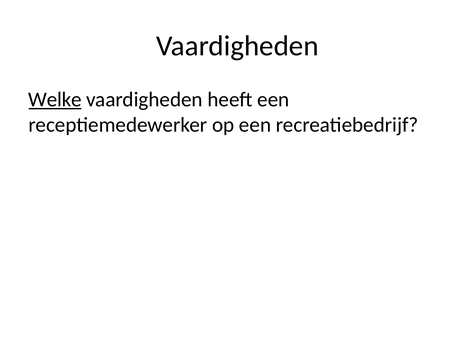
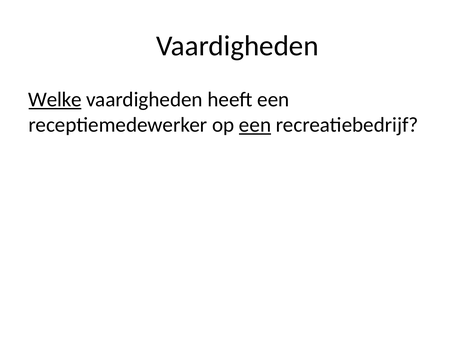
een at (255, 125) underline: none -> present
